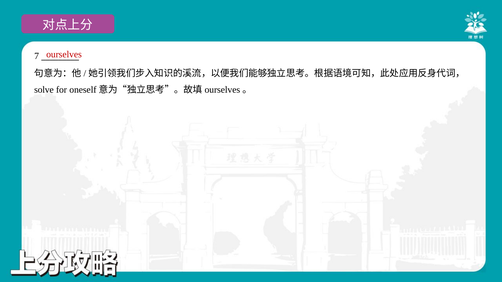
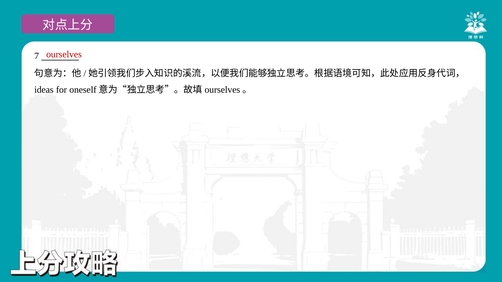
solve: solve -> ideas
